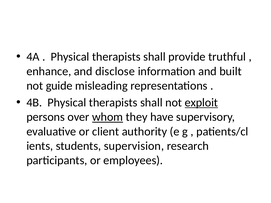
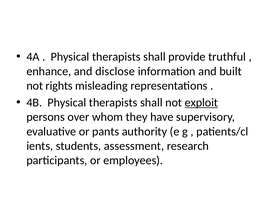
guide: guide -> rights
whom underline: present -> none
client: client -> pants
supervision: supervision -> assessment
